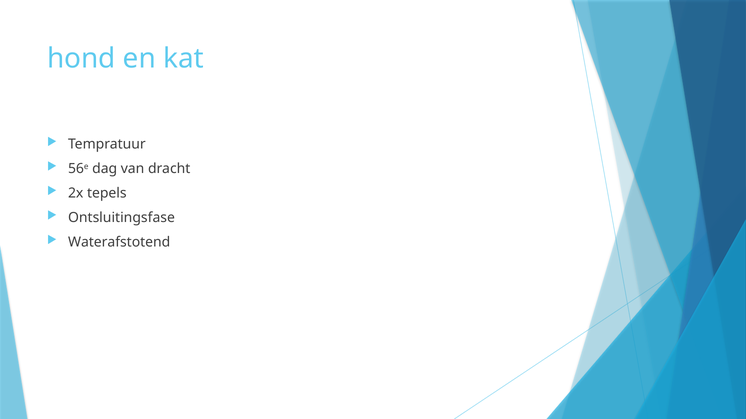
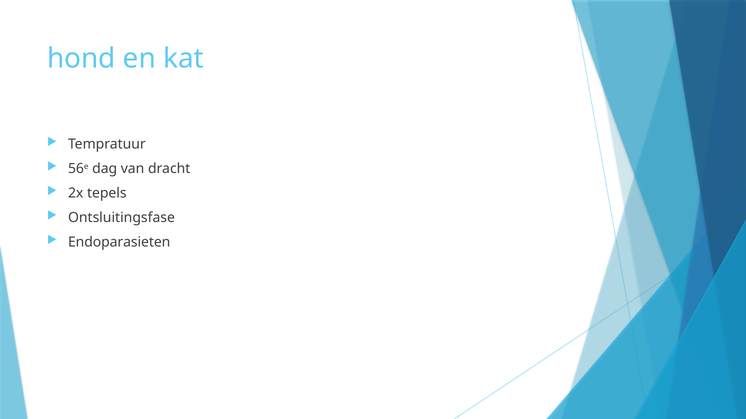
Waterafstotend: Waterafstotend -> Endoparasieten
